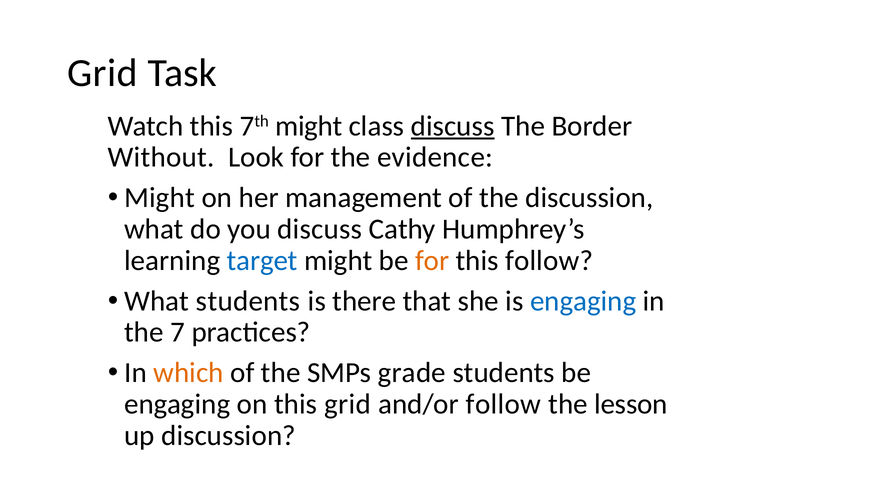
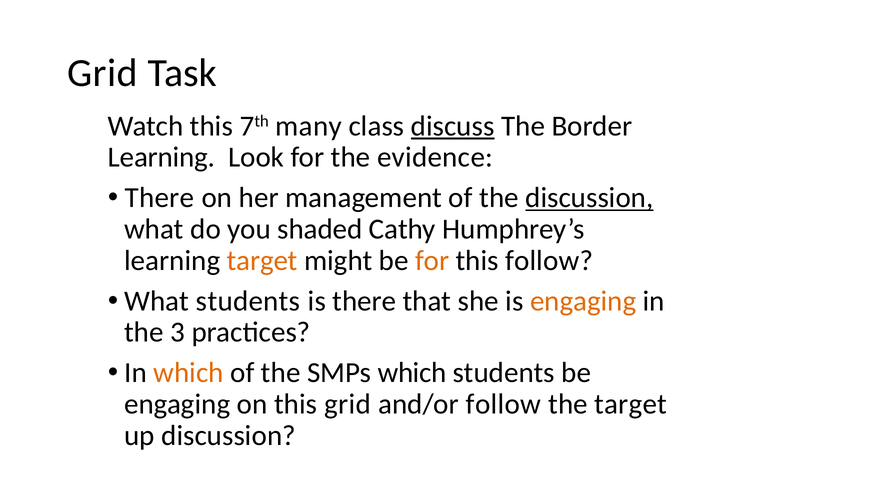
7th might: might -> many
Without at (161, 158): Without -> Learning
Might at (160, 198): Might -> There
discussion at (589, 198) underline: none -> present
you discuss: discuss -> shaded
target at (262, 261) colour: blue -> orange
engaging at (583, 301) colour: blue -> orange
7: 7 -> 3
SMPs grade: grade -> which
the lesson: lesson -> target
